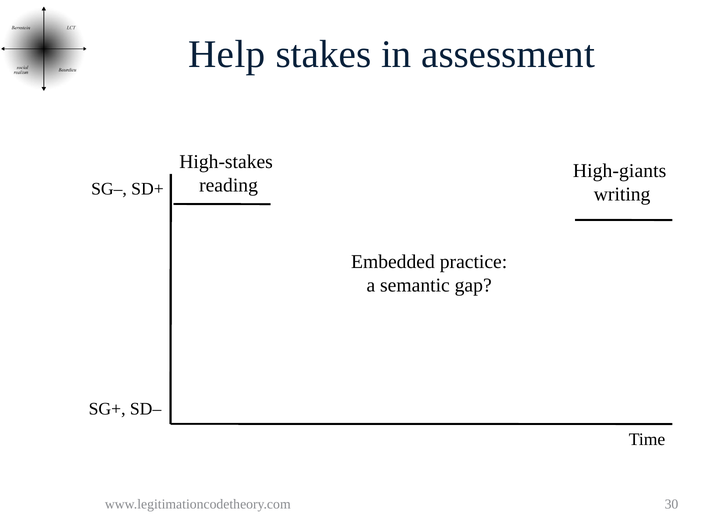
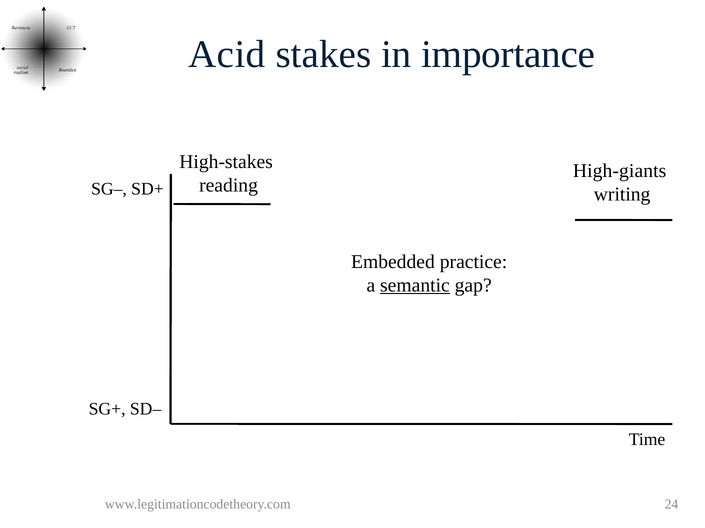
Help: Help -> Acid
assessment: assessment -> importance
semantic underline: none -> present
30: 30 -> 24
